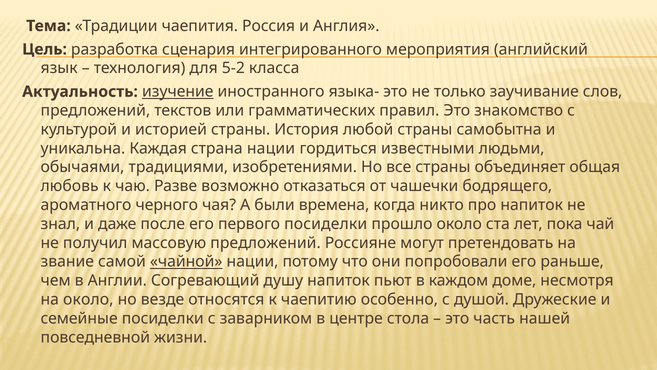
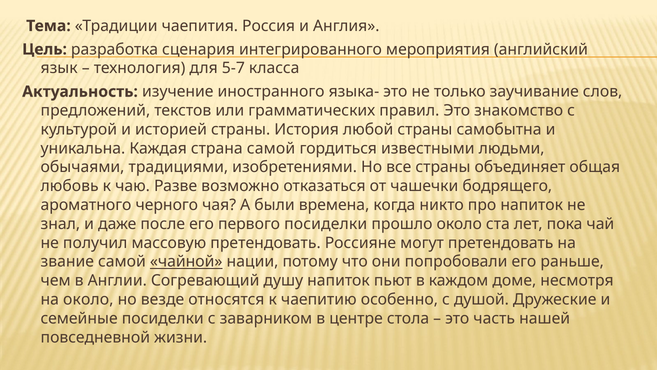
5-2: 5-2 -> 5-7
изучение underline: present -> none
страна нации: нации -> самой
массовую предложений: предложений -> претендовать
